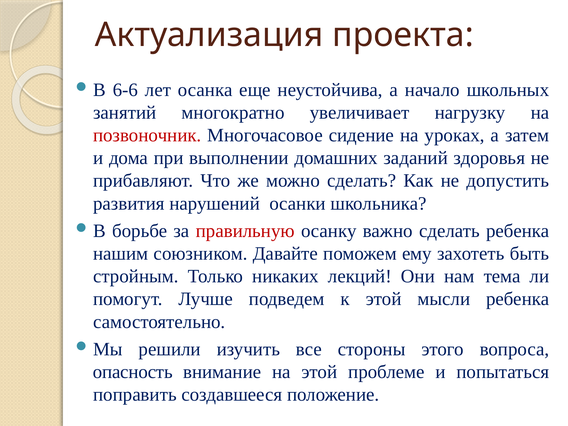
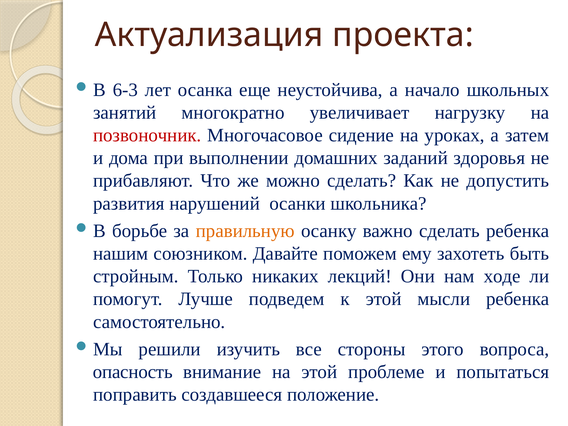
6-6: 6-6 -> 6-3
правильную colour: red -> orange
тема: тема -> ходе
